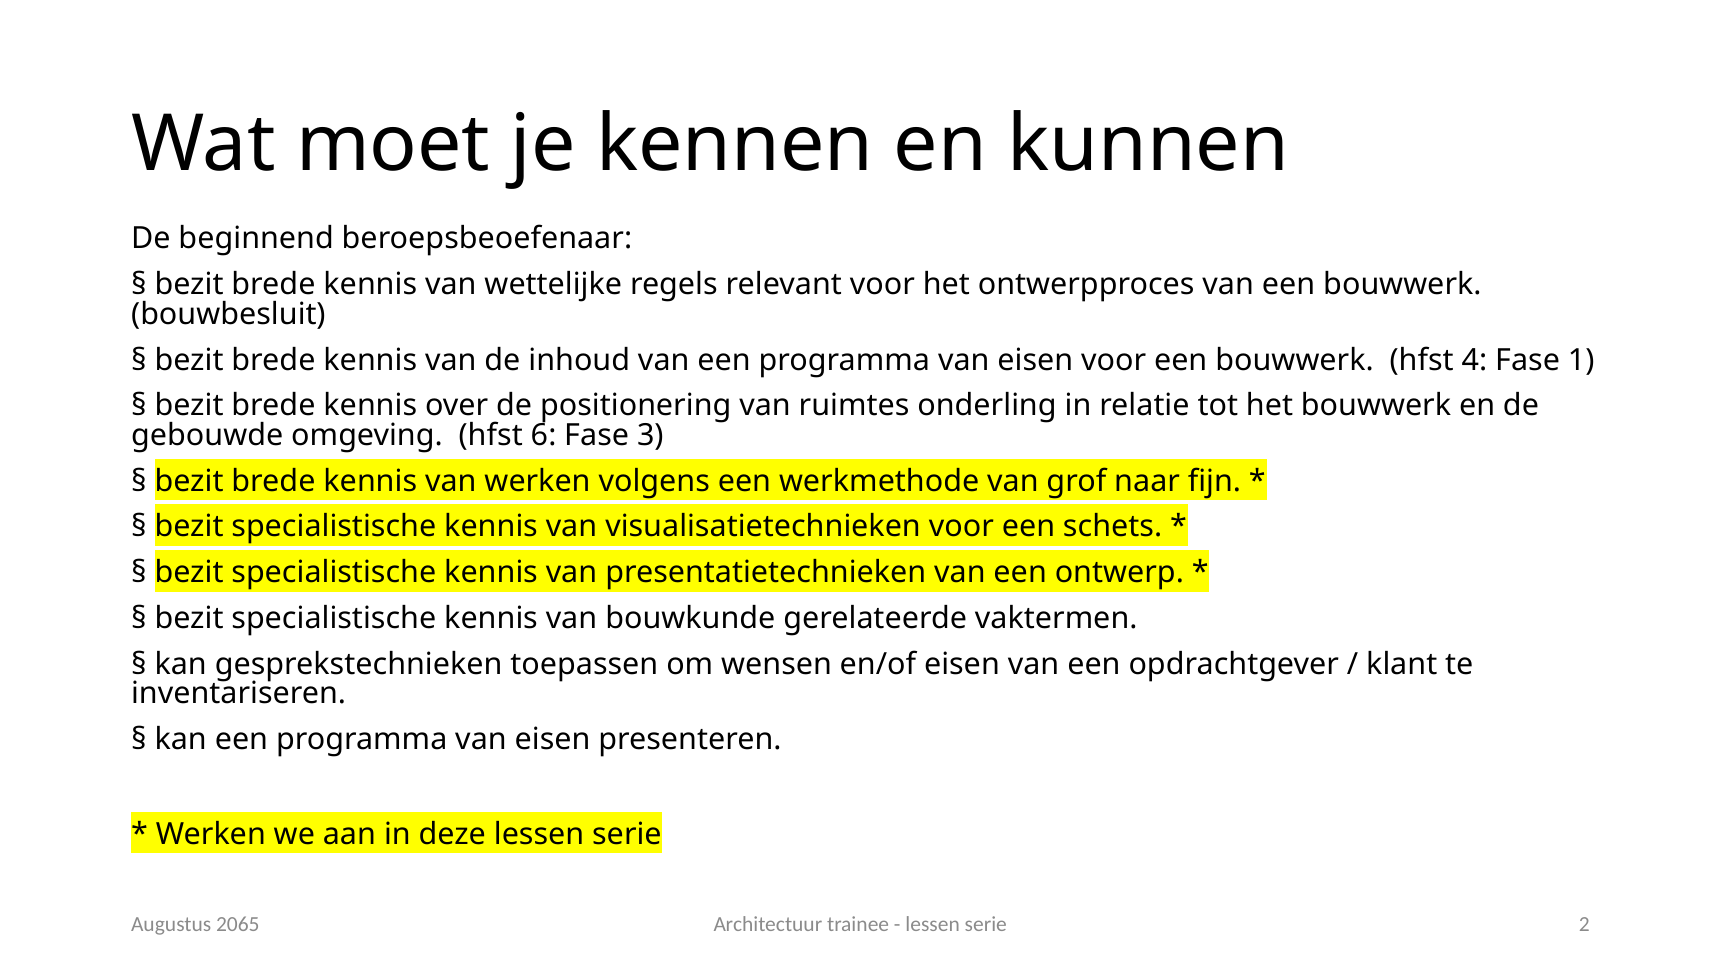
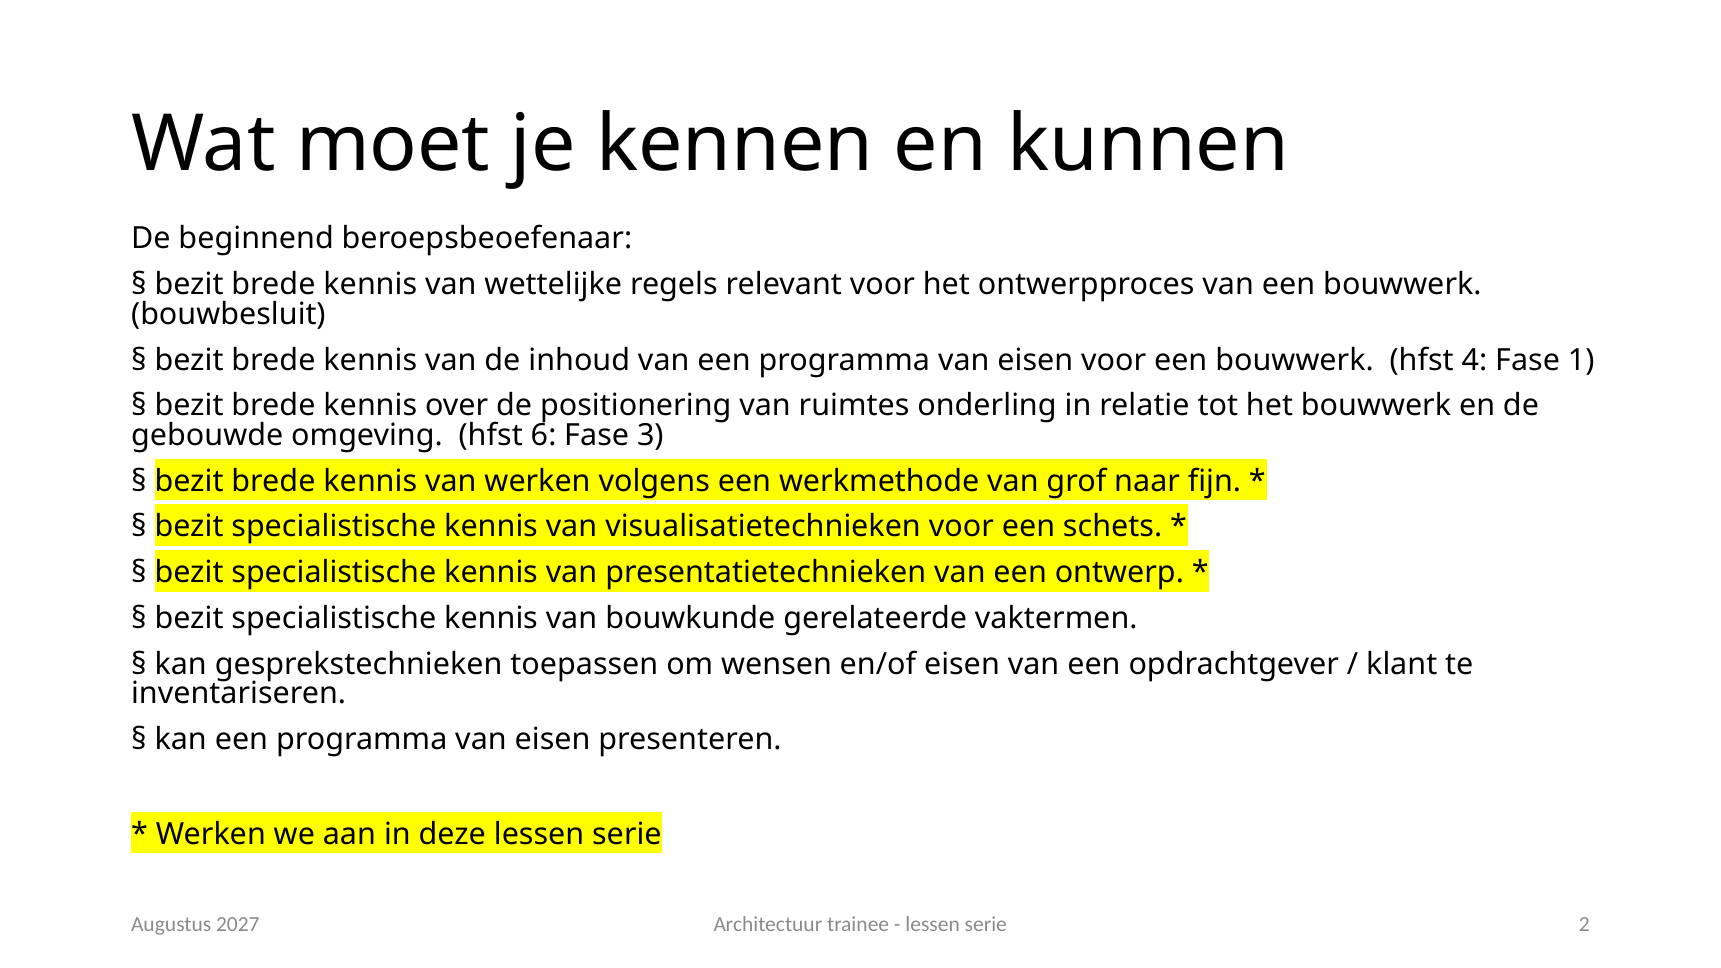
2065: 2065 -> 2027
